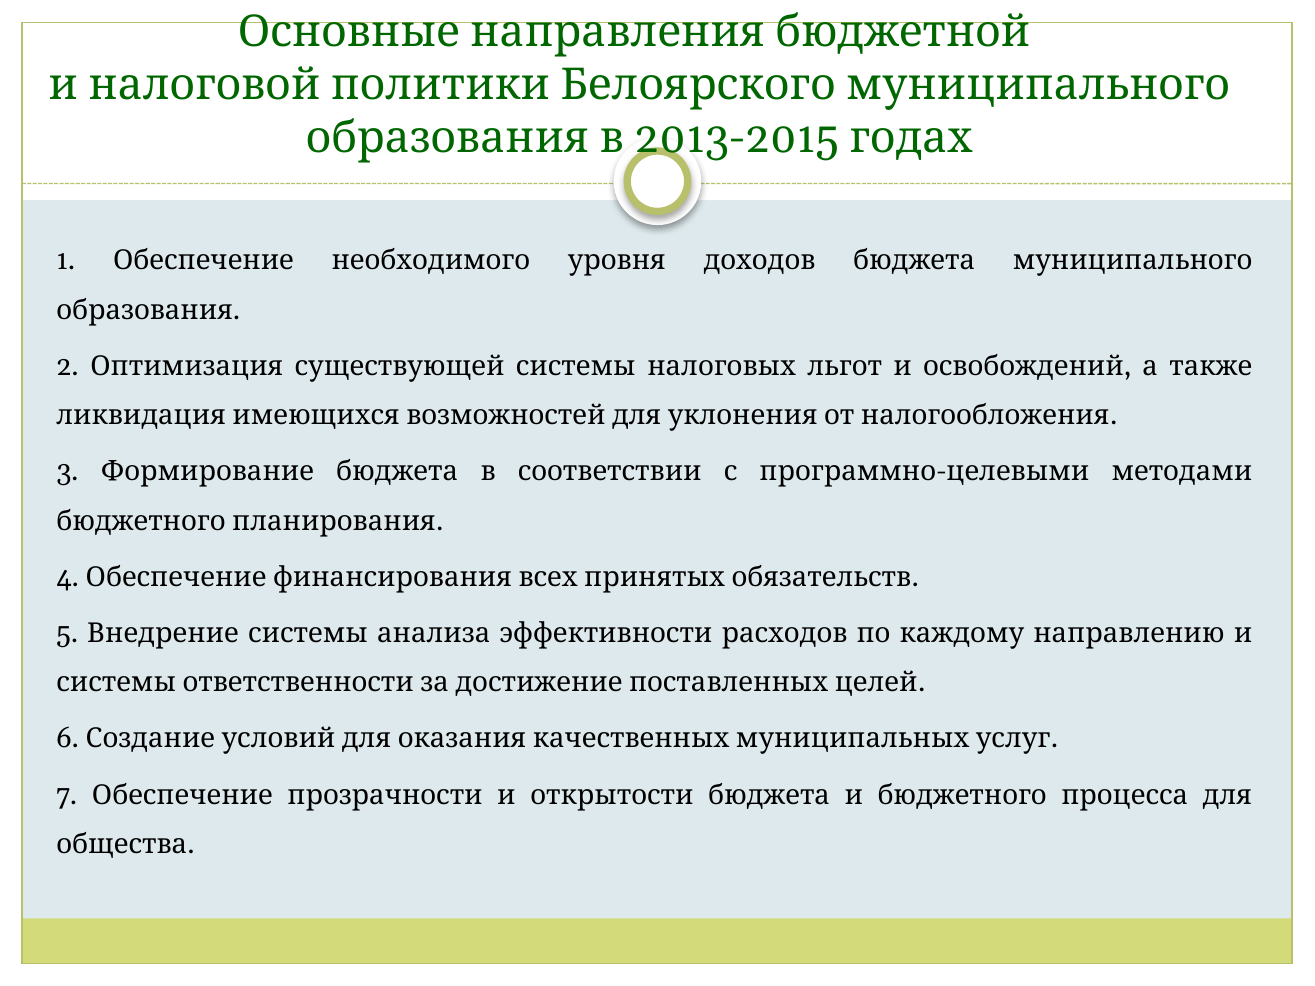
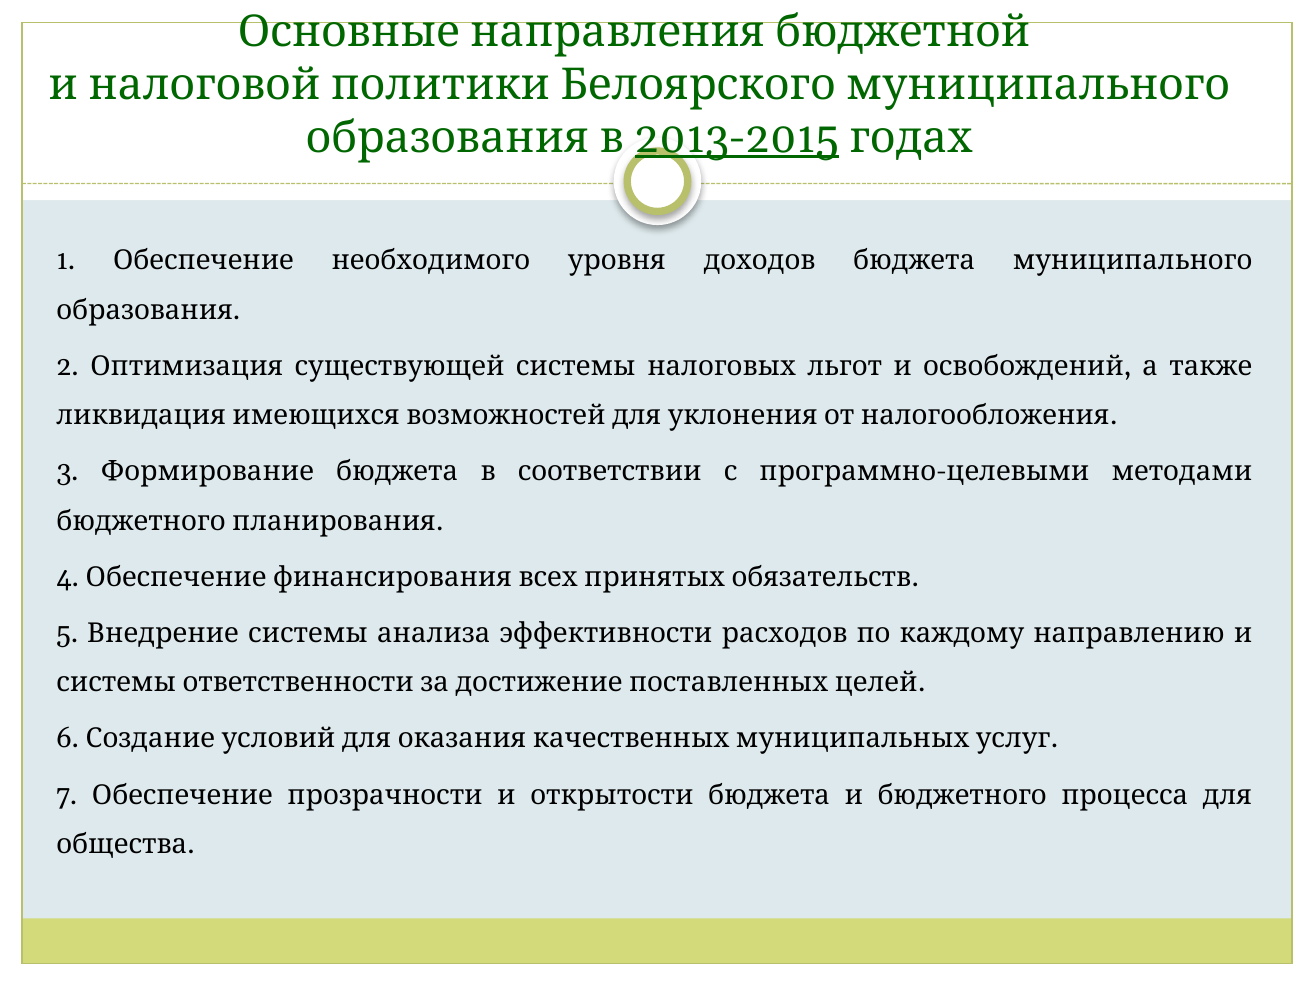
2013-2015 underline: none -> present
